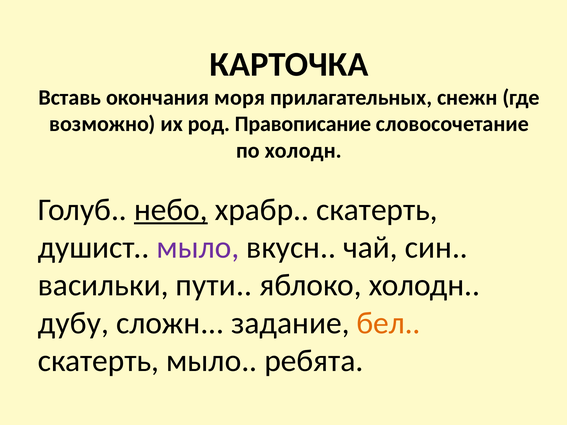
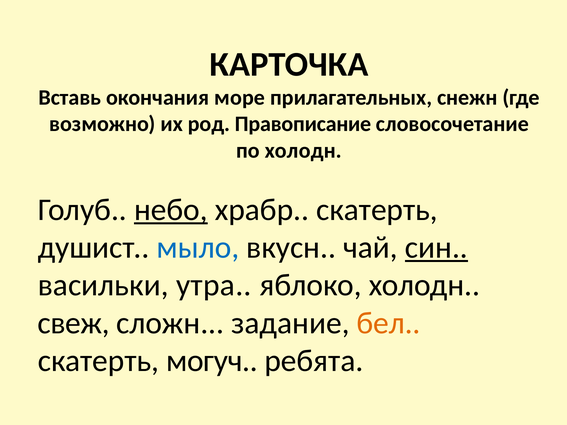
моря: моря -> море
мыло at (198, 248) colour: purple -> blue
син underline: none -> present
пути: пути -> утра
дубу: дубу -> свеж
скатерть мыло: мыло -> могуч
